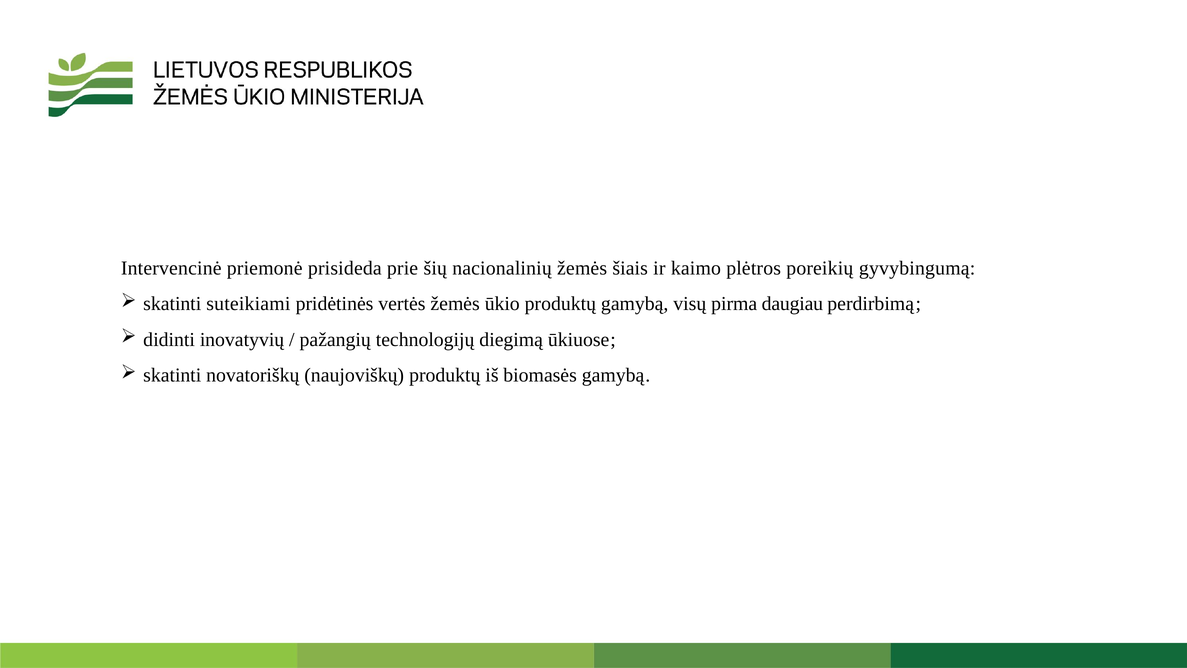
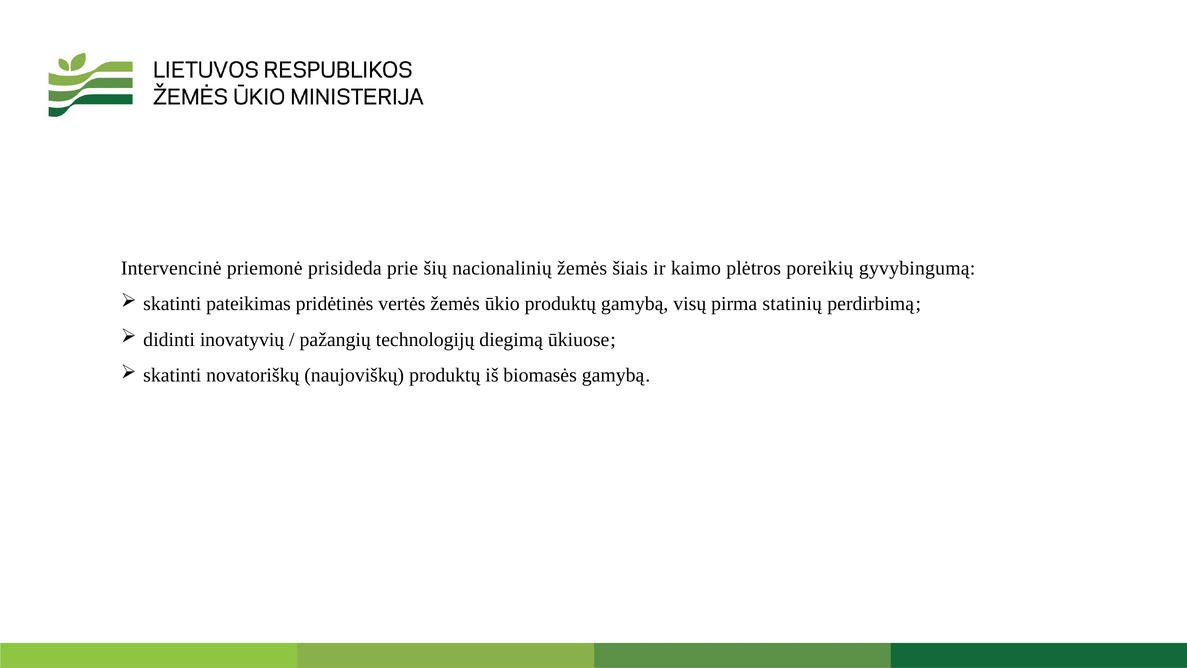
suteikiami: suteikiami -> pateikimas
daugiau: daugiau -> statinių
